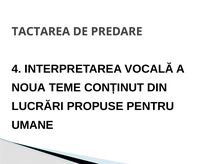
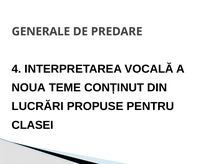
TACTAREA: TACTAREA -> GENERALE
UMANE: UMANE -> CLASEI
